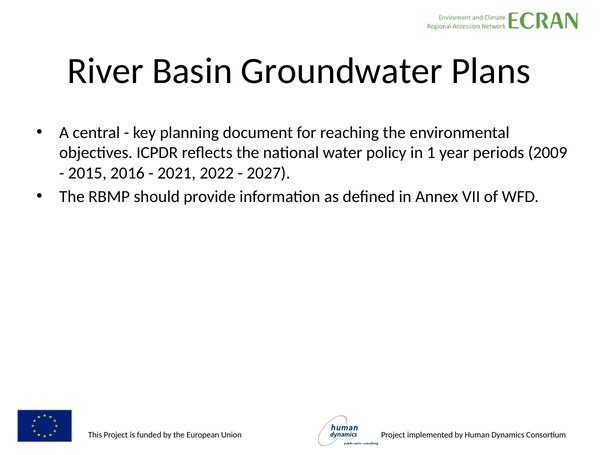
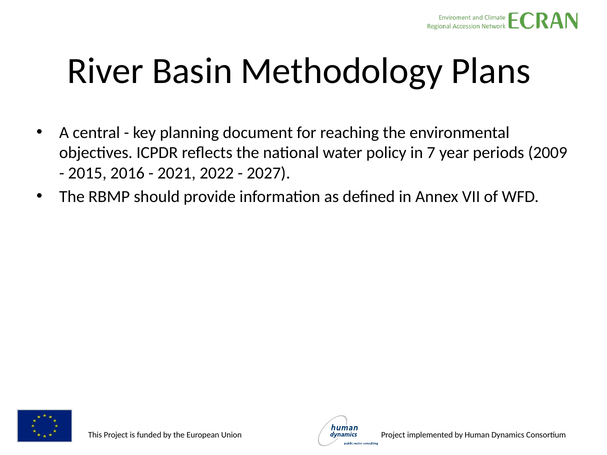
Groundwater: Groundwater -> Methodology
1: 1 -> 7
